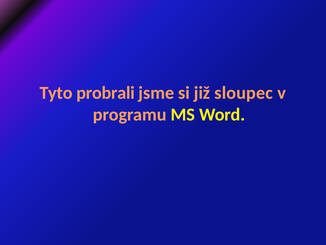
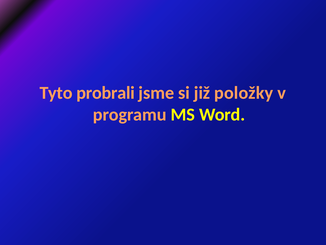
sloupec: sloupec -> položky
